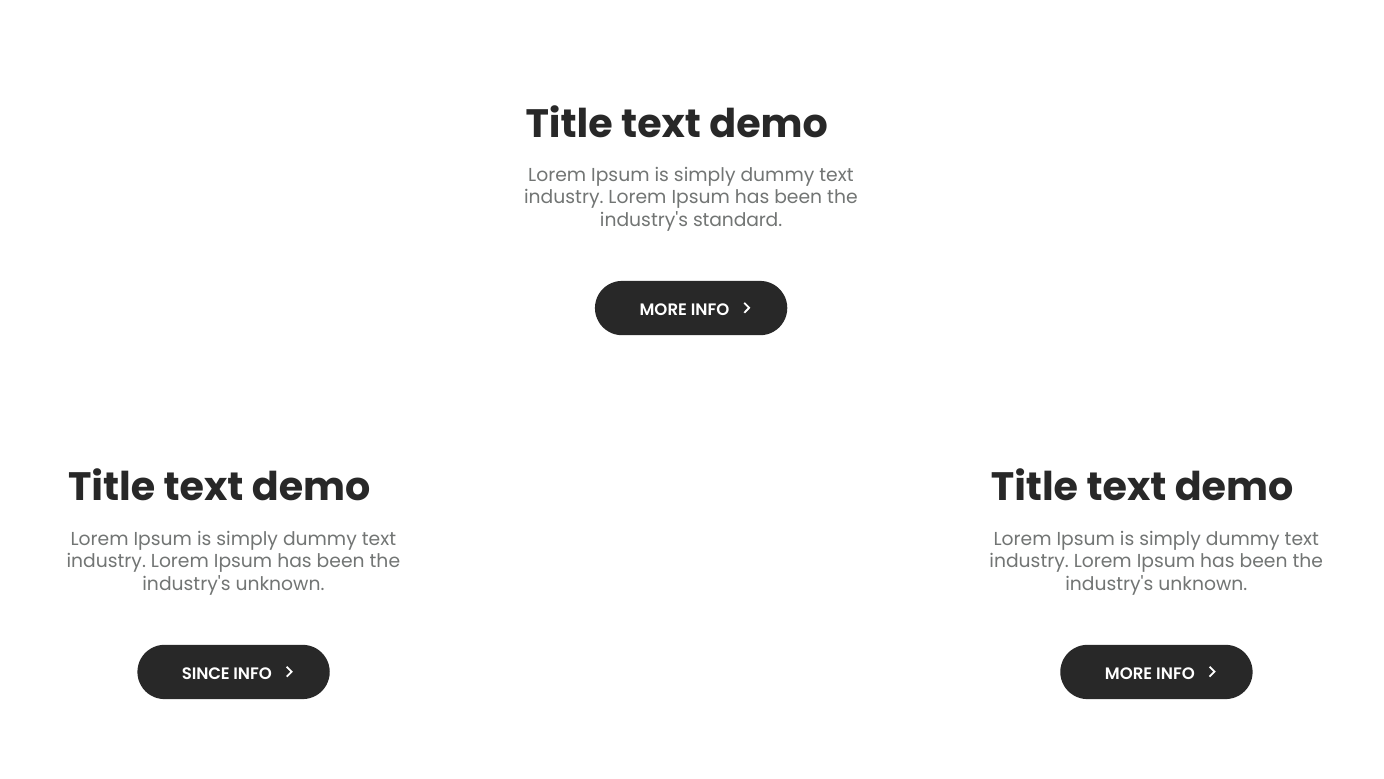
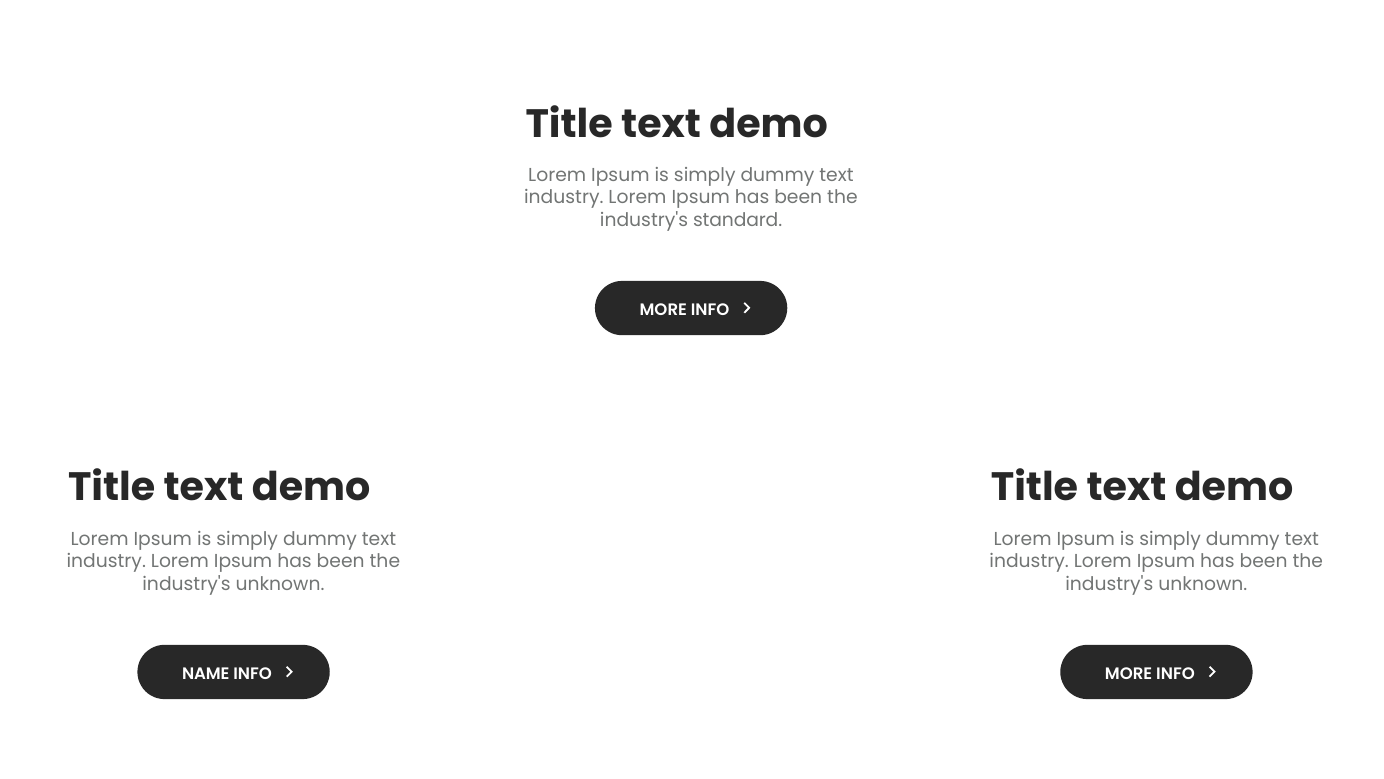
SINCE: SINCE -> NAME
